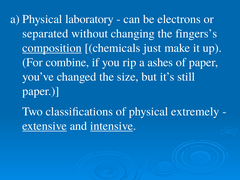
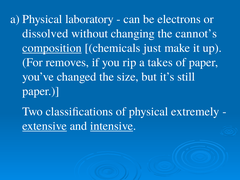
separated: separated -> dissolved
fingers’s: fingers’s -> cannot’s
combine: combine -> removes
ashes: ashes -> takes
